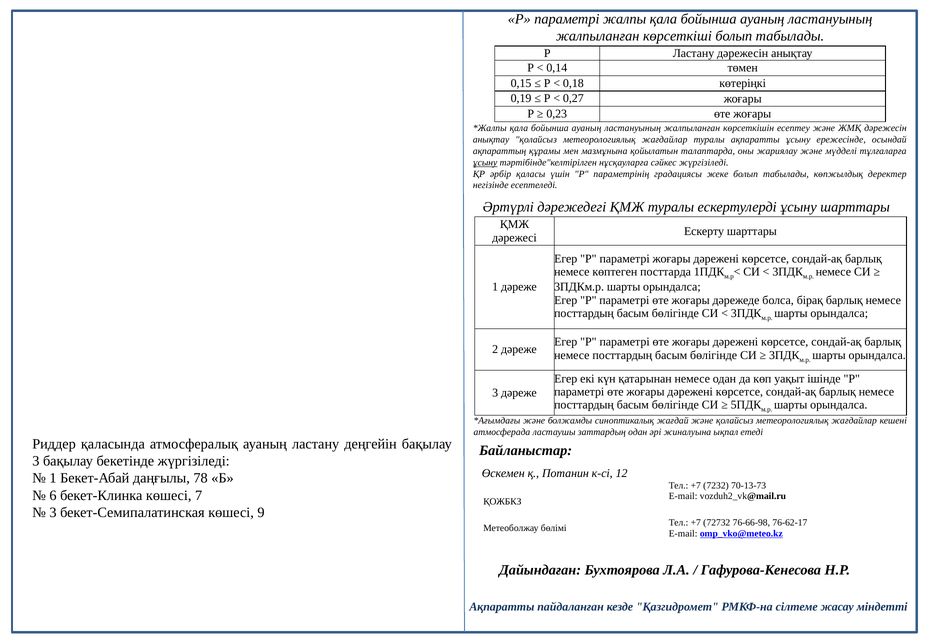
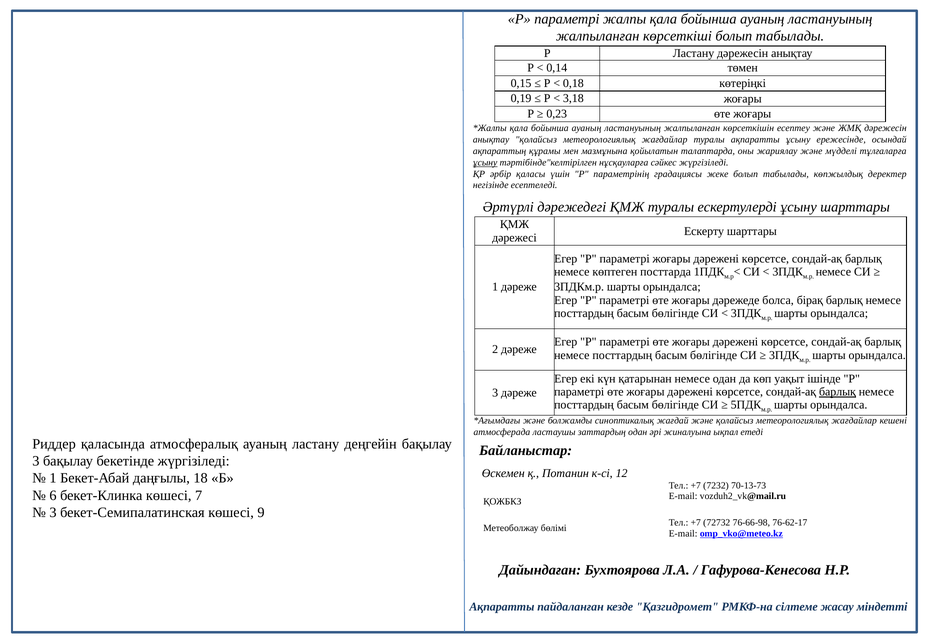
0,27: 0,27 -> 3,18
барлық at (837, 392) underline: none -> present
78: 78 -> 18
